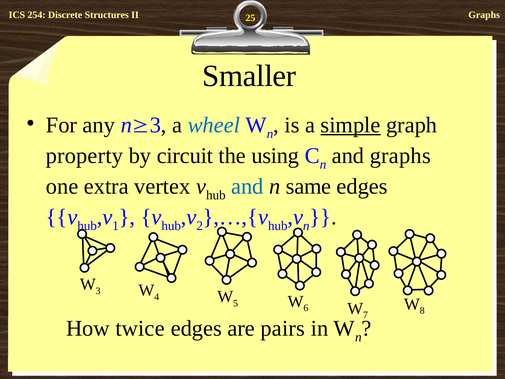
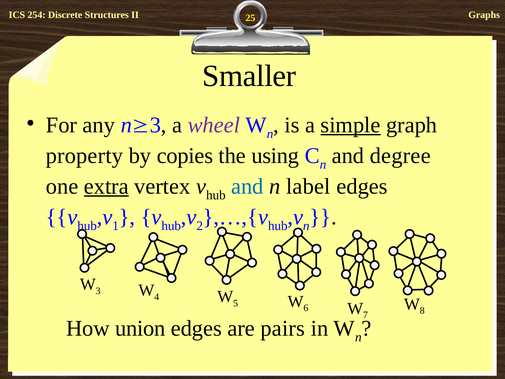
wheel colour: blue -> purple
circuit: circuit -> copies
and graphs: graphs -> degree
extra underline: none -> present
same: same -> label
twice: twice -> union
